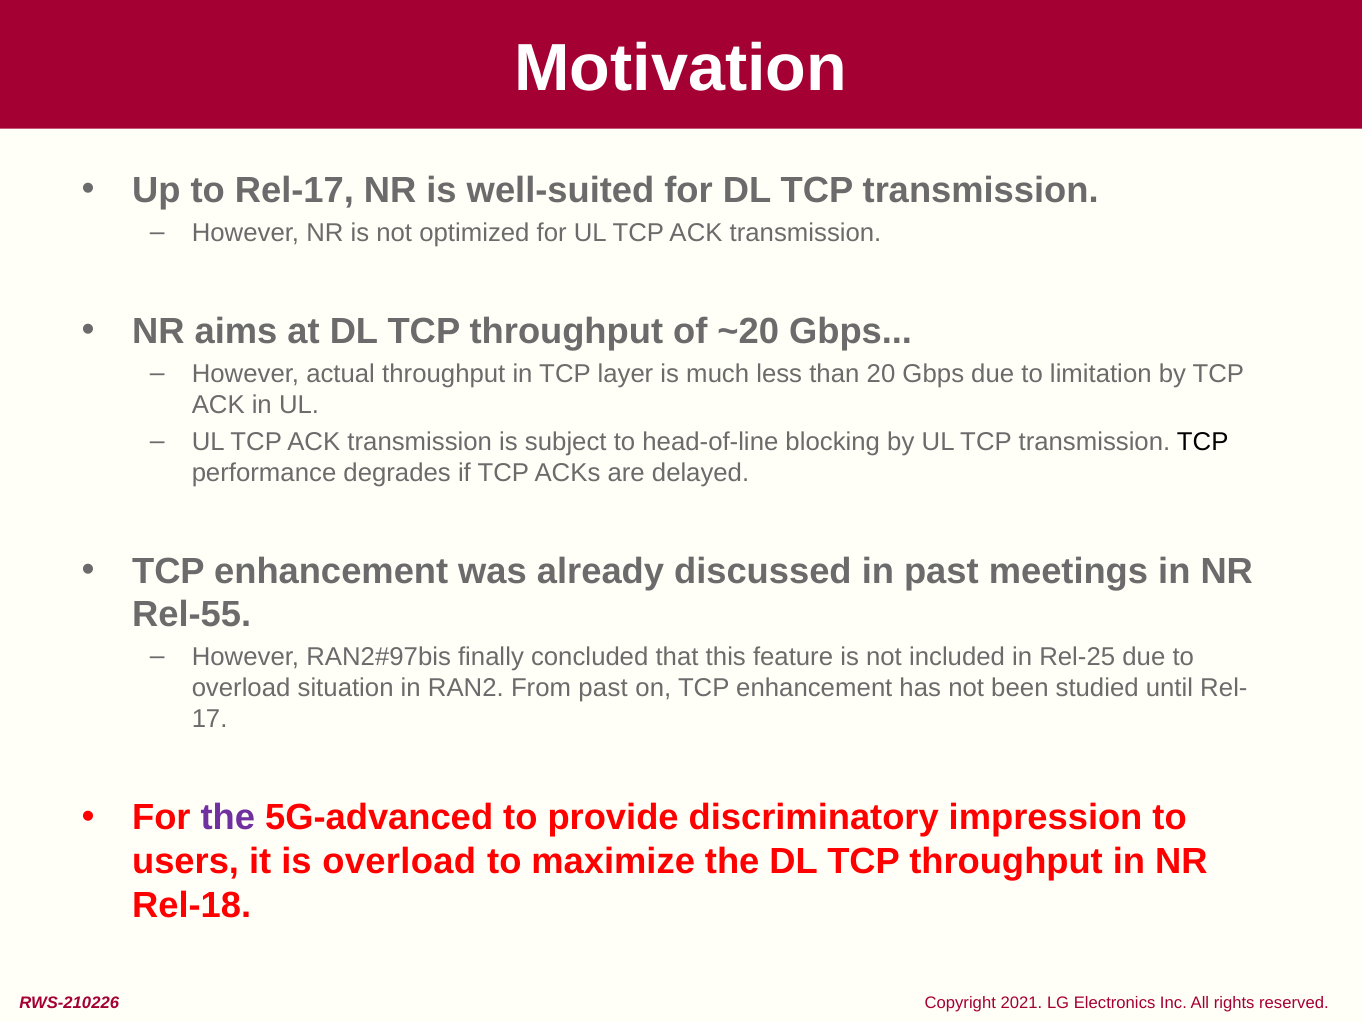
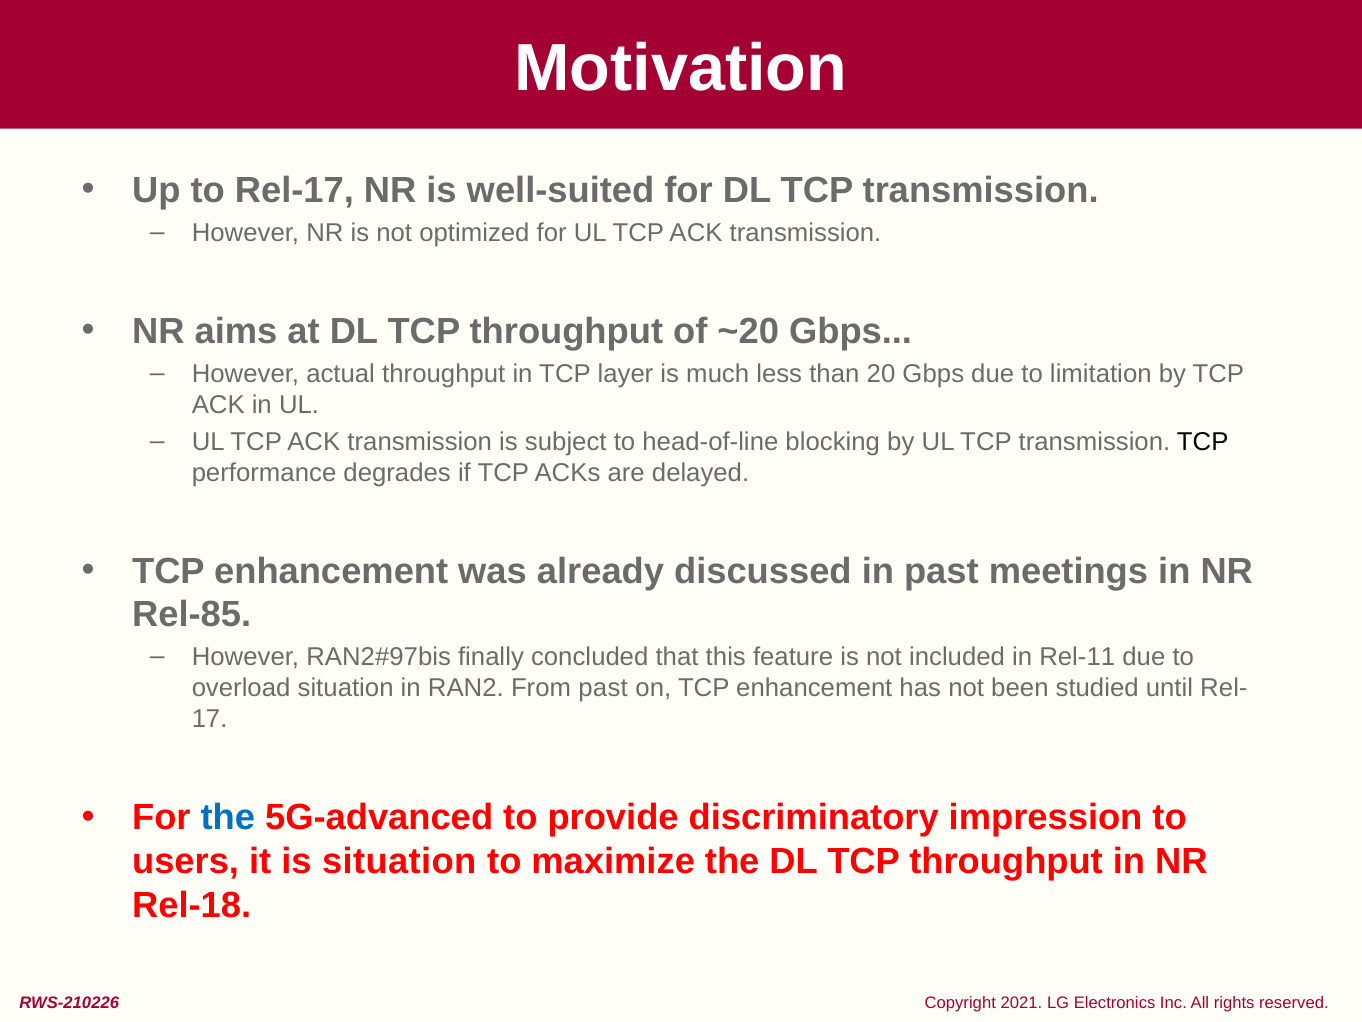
Rel-55: Rel-55 -> Rel-85
Rel-25: Rel-25 -> Rel-11
the at (228, 817) colour: purple -> blue
is overload: overload -> situation
